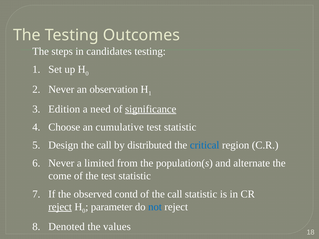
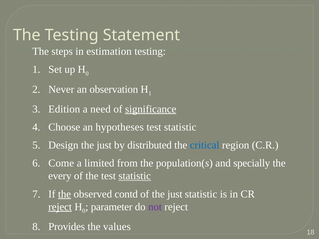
Outcomes: Outcomes -> Statement
candidates: candidates -> estimation
cumulative: cumulative -> hypotheses
Design the call: call -> just
6 Never: Never -> Come
alternate: alternate -> specially
come: come -> every
statistic at (135, 176) underline: none -> present
the at (65, 194) underline: none -> present
of the call: call -> just
not colour: blue -> purple
Denoted: Denoted -> Provides
